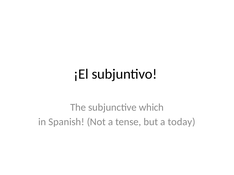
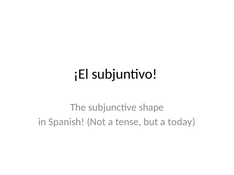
which: which -> shape
